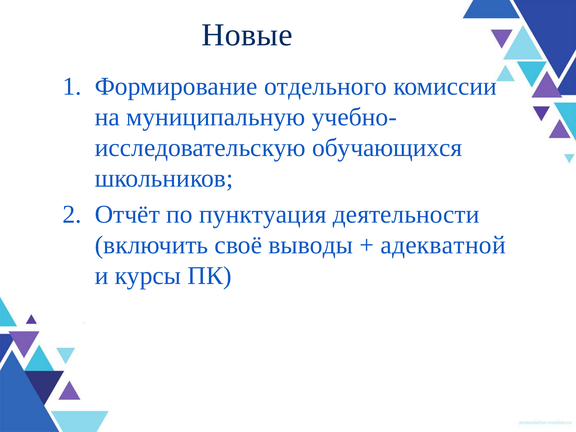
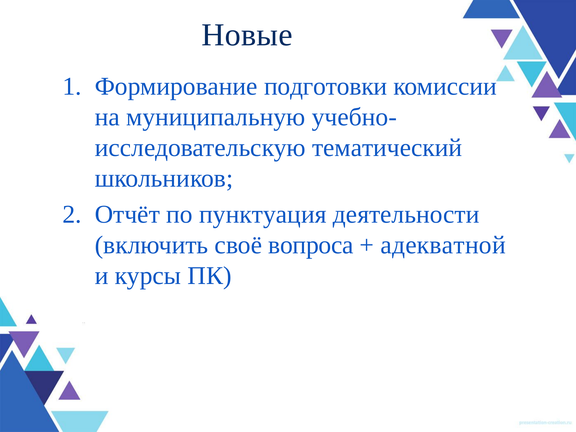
отдельного: отдельного -> подготовки
обучающихся: обучающихся -> тематический
выводы: выводы -> вопроса
